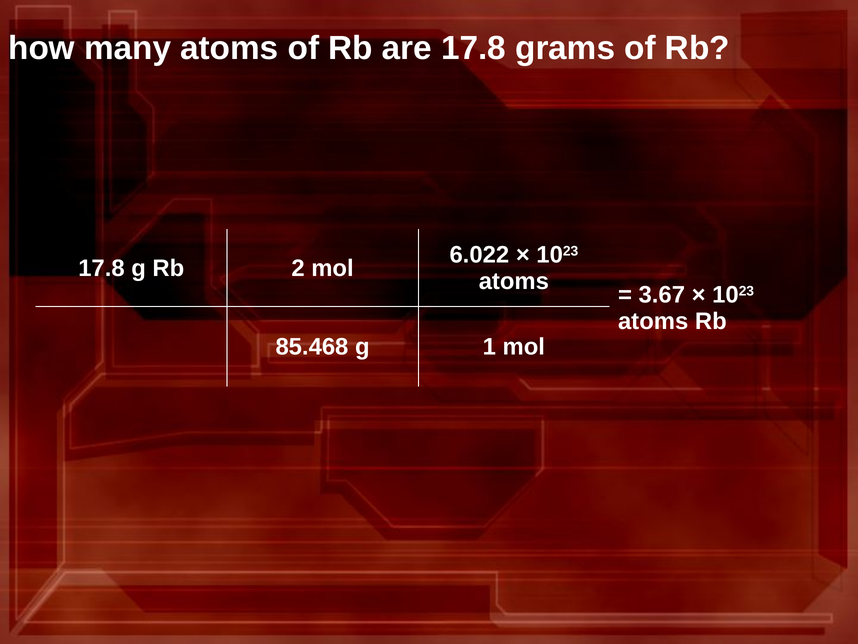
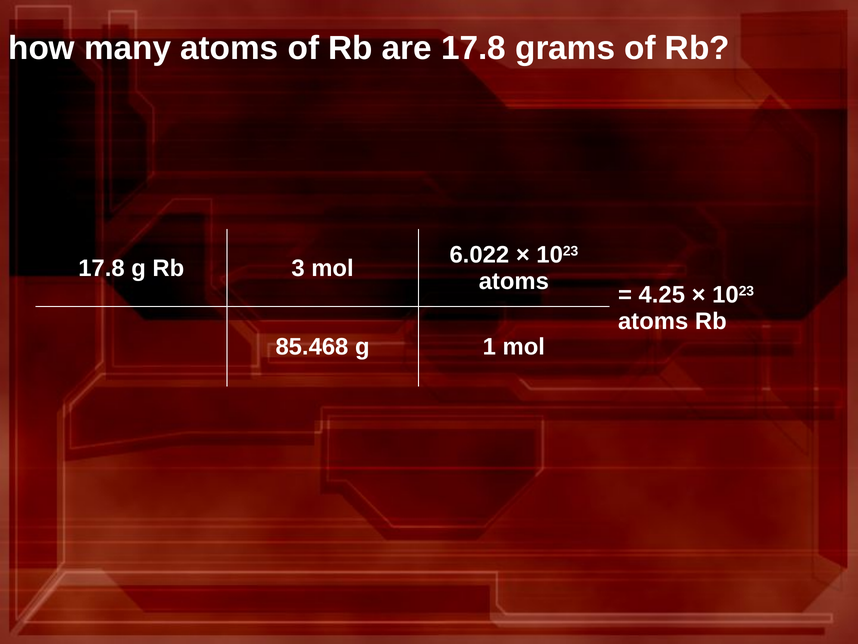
2: 2 -> 3
3.67: 3.67 -> 4.25
